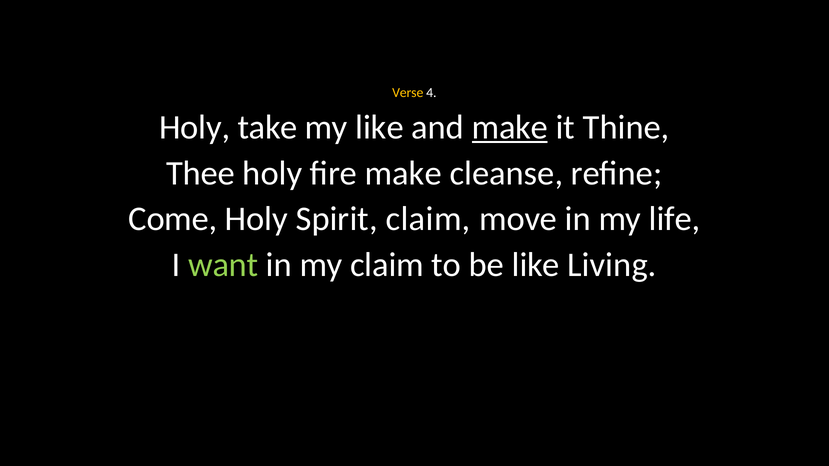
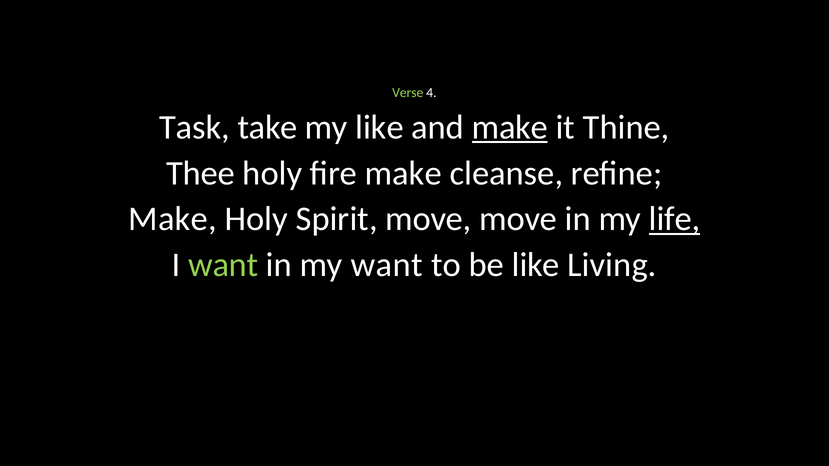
Verse colour: yellow -> light green
Holy at (195, 127): Holy -> Task
Come at (173, 219): Come -> Make
Spirit claim: claim -> move
life underline: none -> present
my claim: claim -> want
